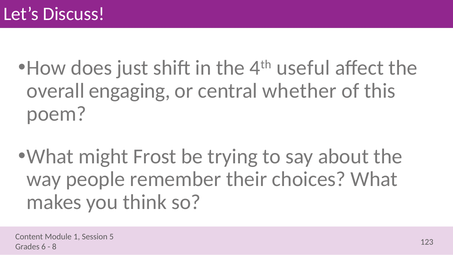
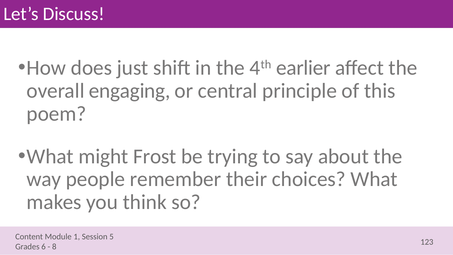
useful: useful -> earlier
whether: whether -> principle
